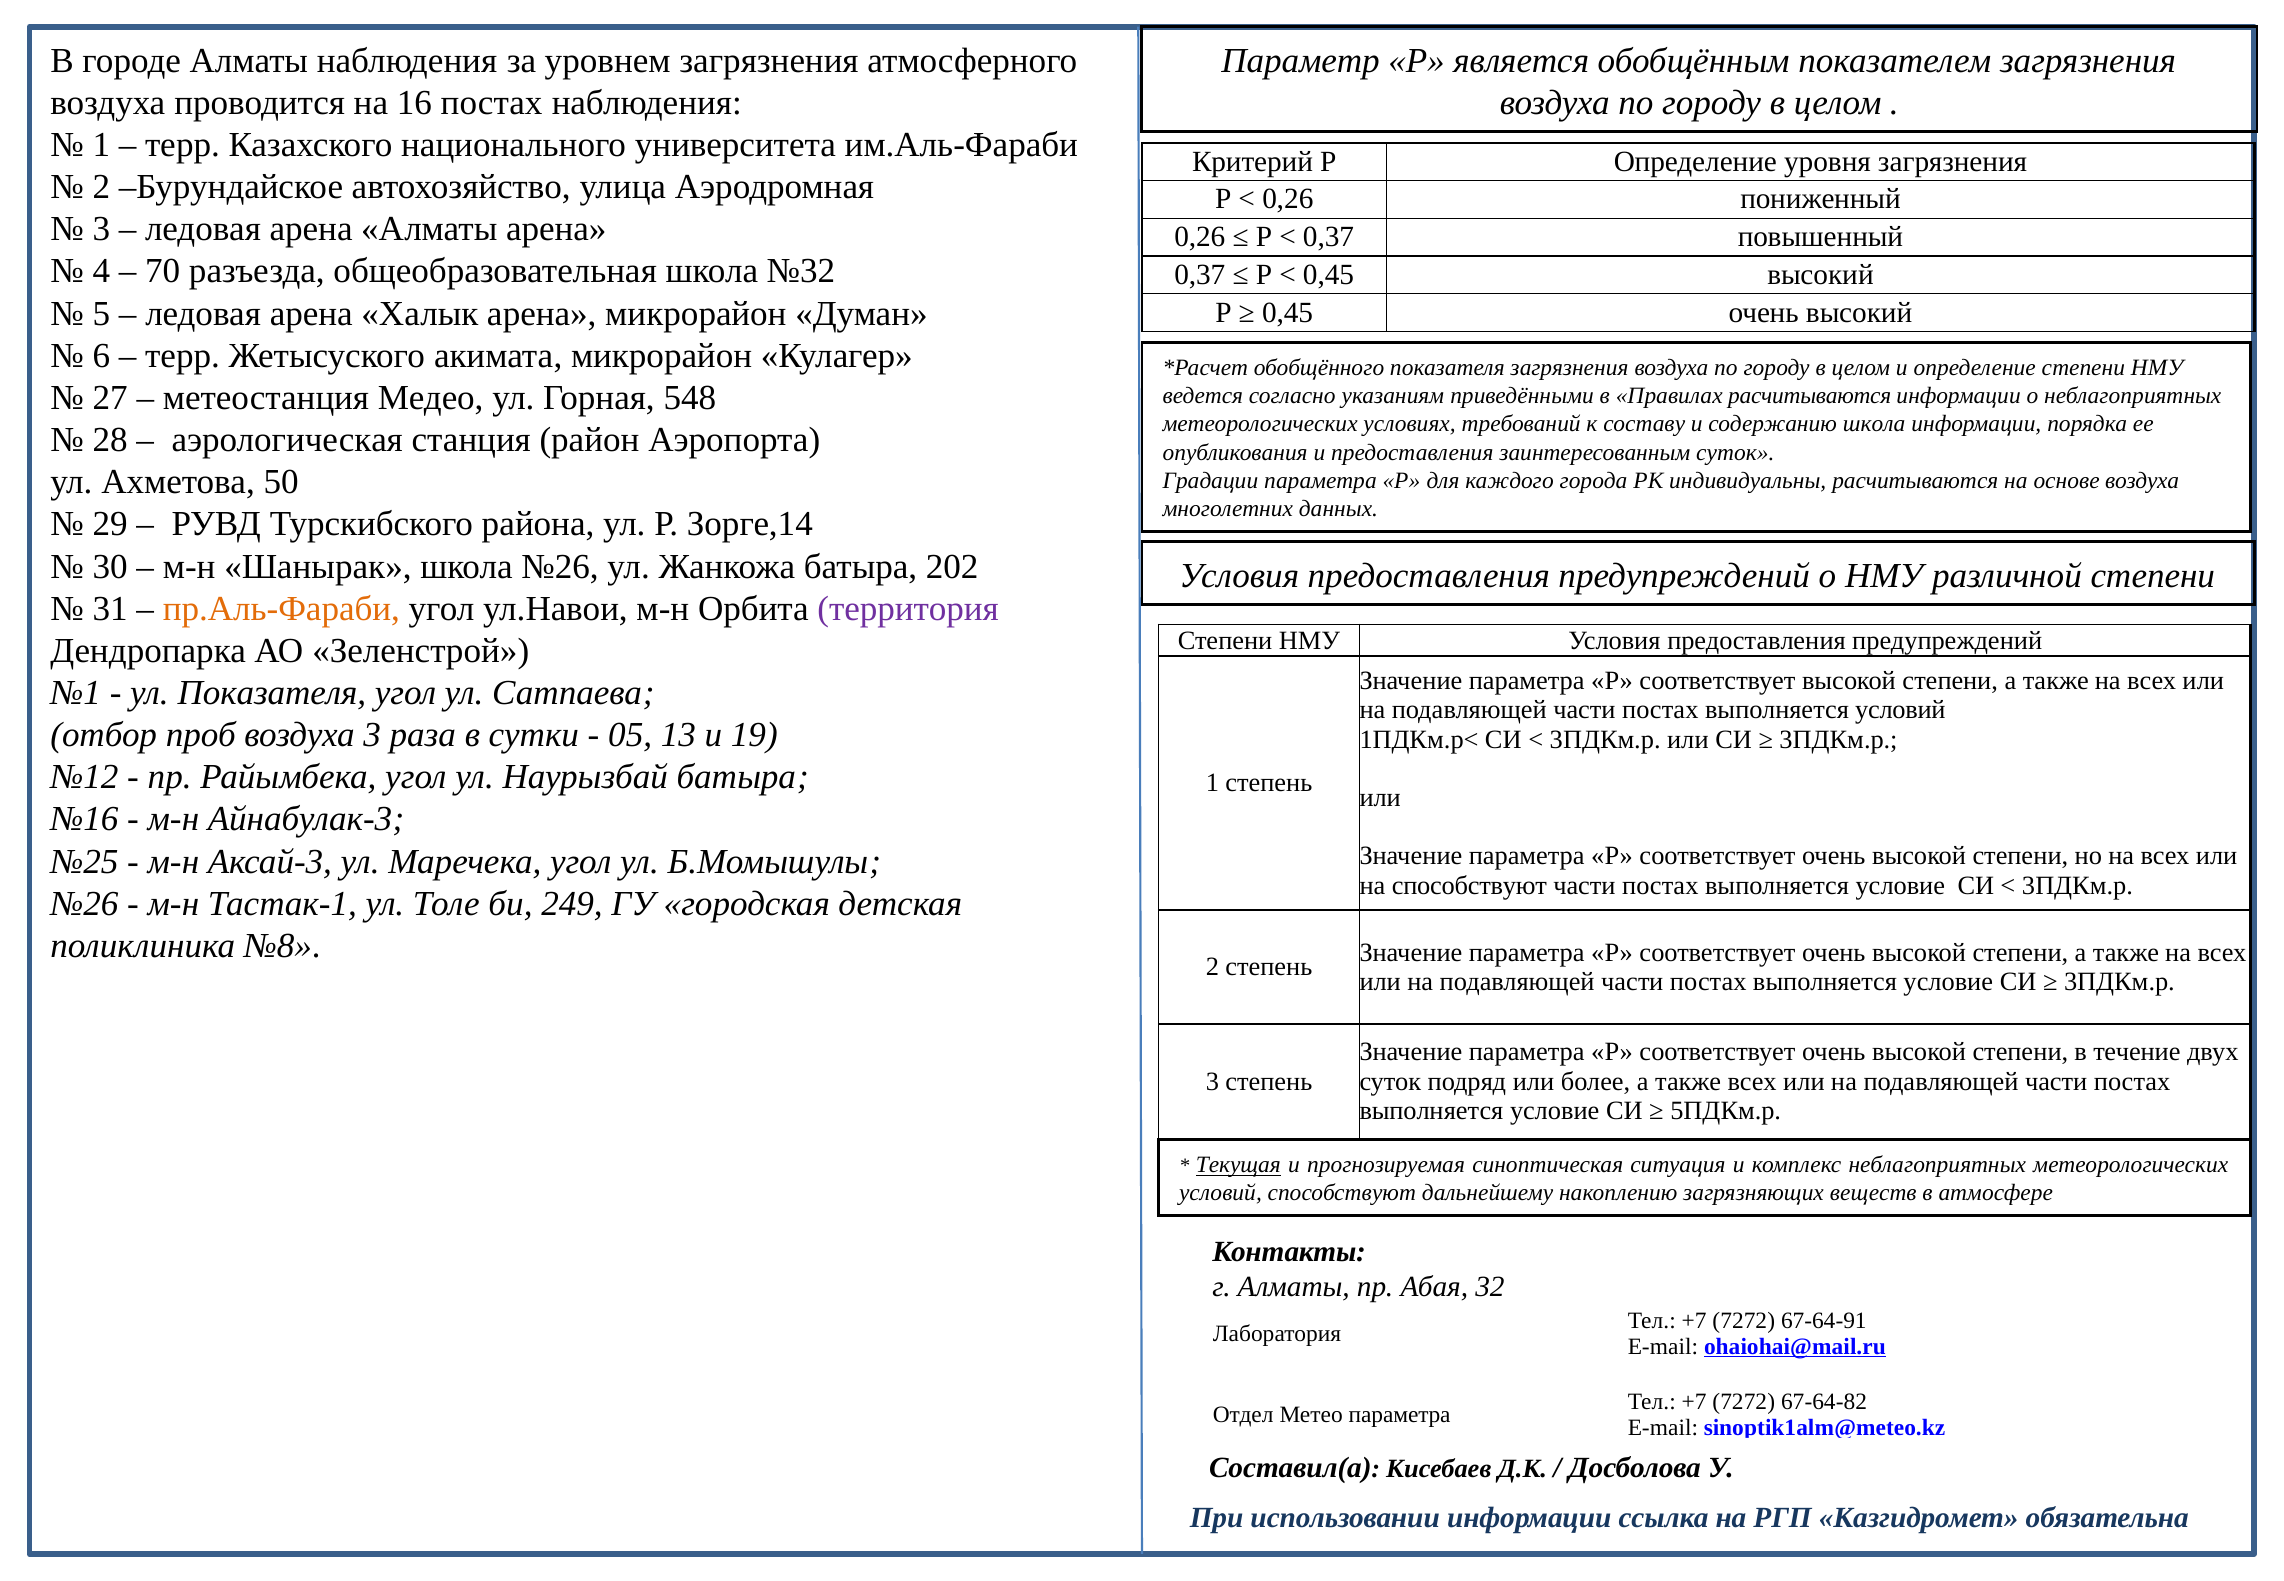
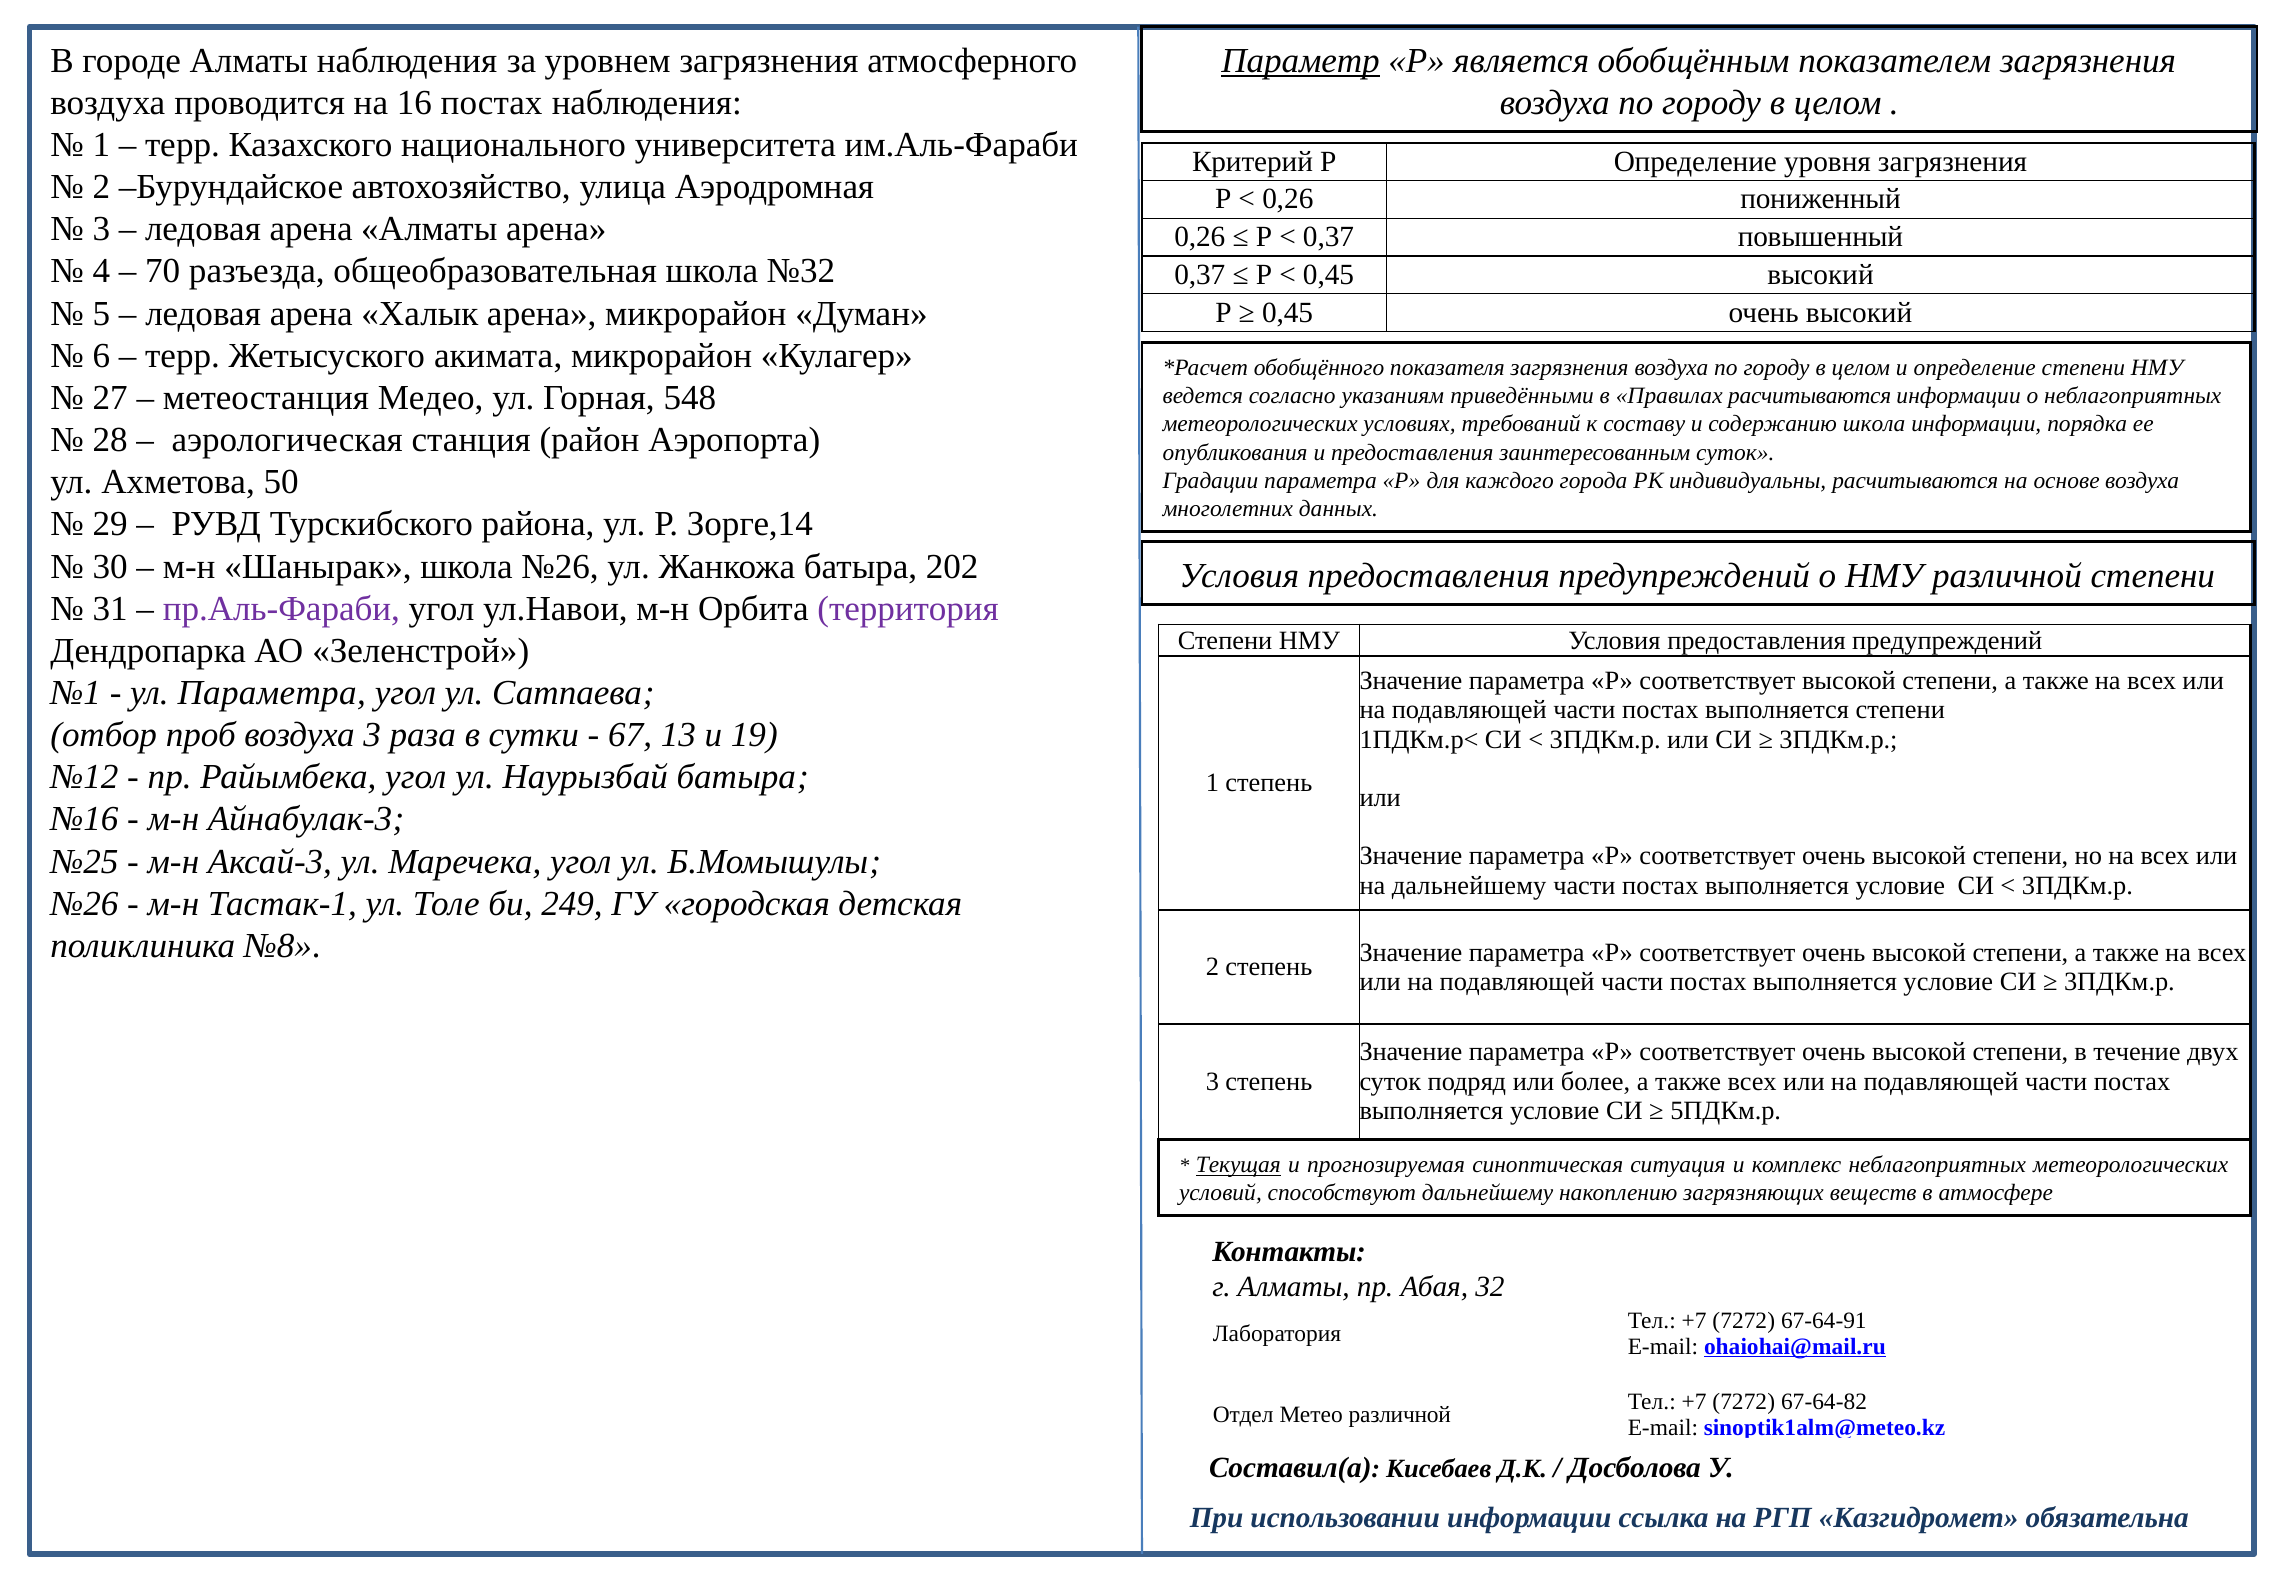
Параметр underline: none -> present
пр.Аль-Фараби colour: orange -> purple
ул Показателя: Показателя -> Параметра
выполняется условий: условий -> степени
05: 05 -> 67
на способствуют: способствуют -> дальнейшему
Метео параметра: параметра -> различной
